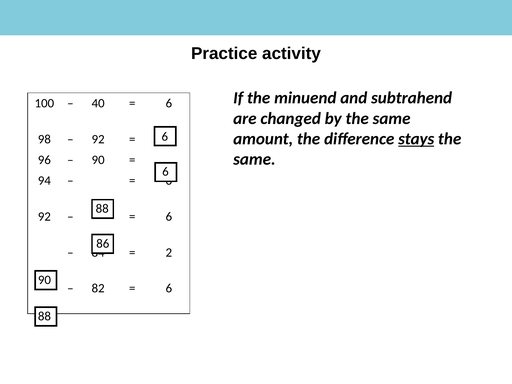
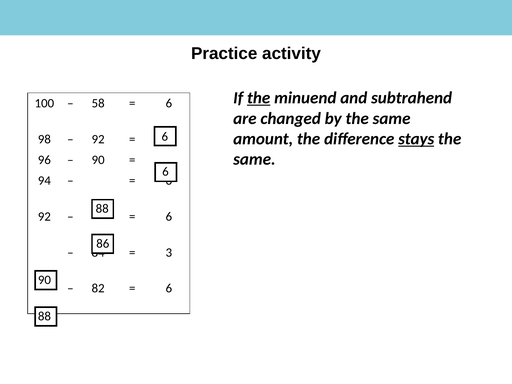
the at (259, 98) underline: none -> present
40: 40 -> 58
2: 2 -> 3
